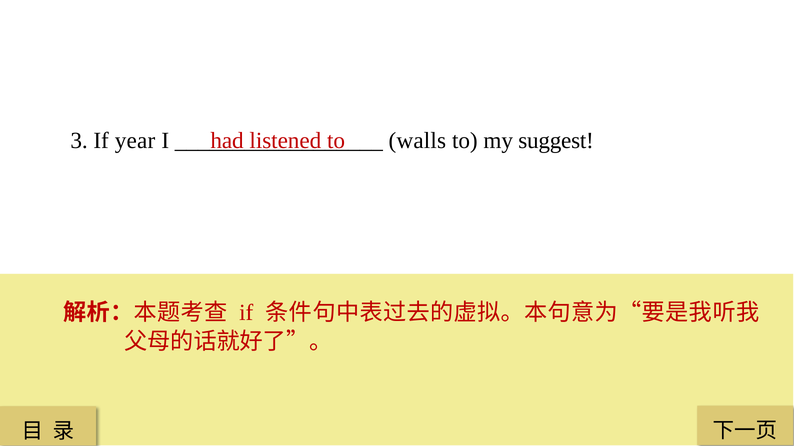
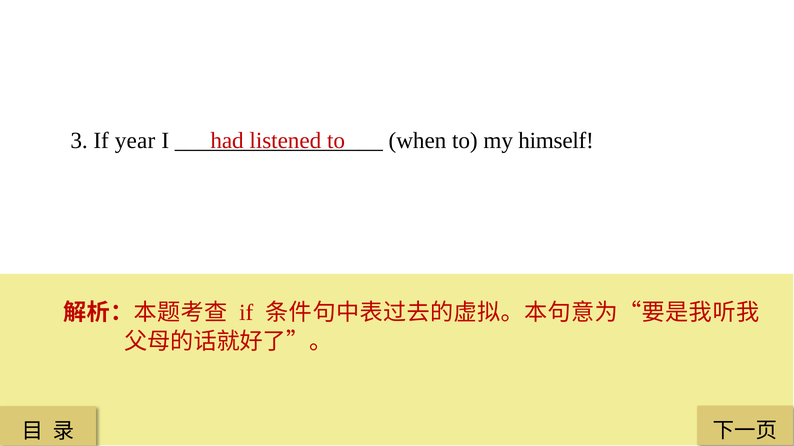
walls: walls -> when
suggest: suggest -> himself
